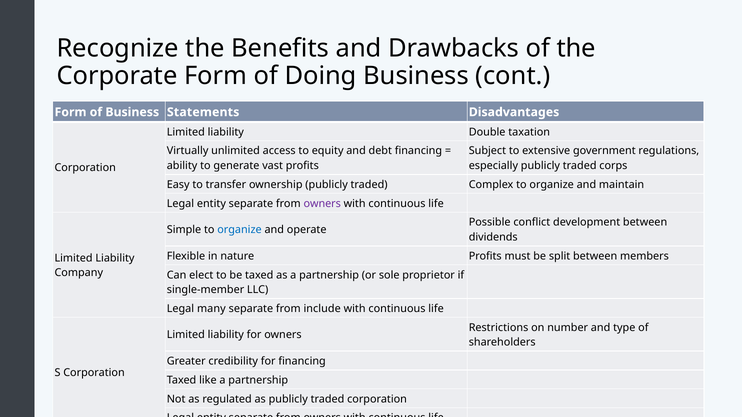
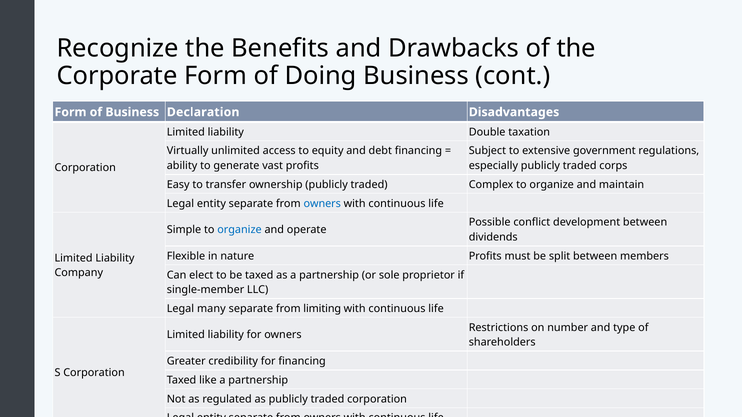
Statements: Statements -> Declaration
owners at (322, 204) colour: purple -> blue
include: include -> limiting
